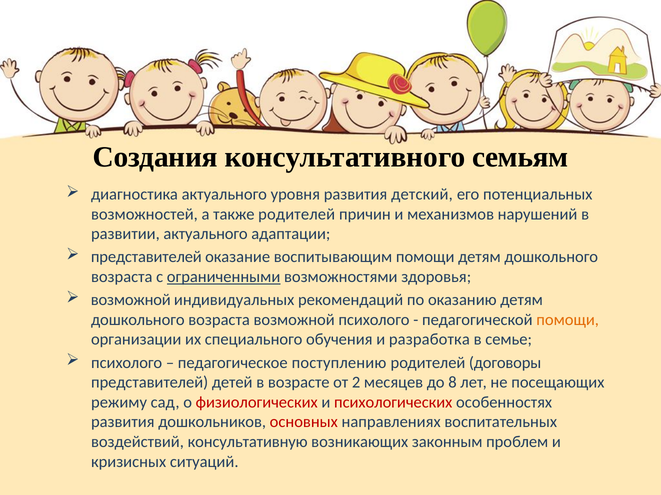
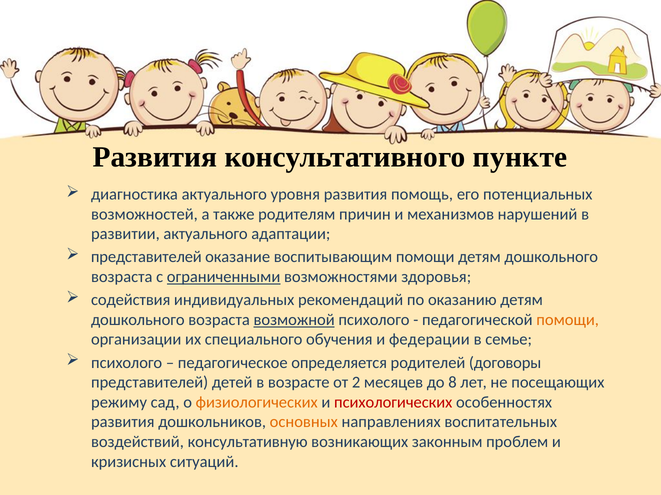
Создания at (155, 157): Создания -> Развития
семьям: семьям -> пункте
детский: детский -> помощь
также родителей: родителей -> родителям
возможной at (131, 300): возможной -> содействия
возможной at (294, 320) underline: none -> present
разработка: разработка -> федерации
поступлению: поступлению -> определяется
физиологических colour: red -> orange
основных colour: red -> orange
